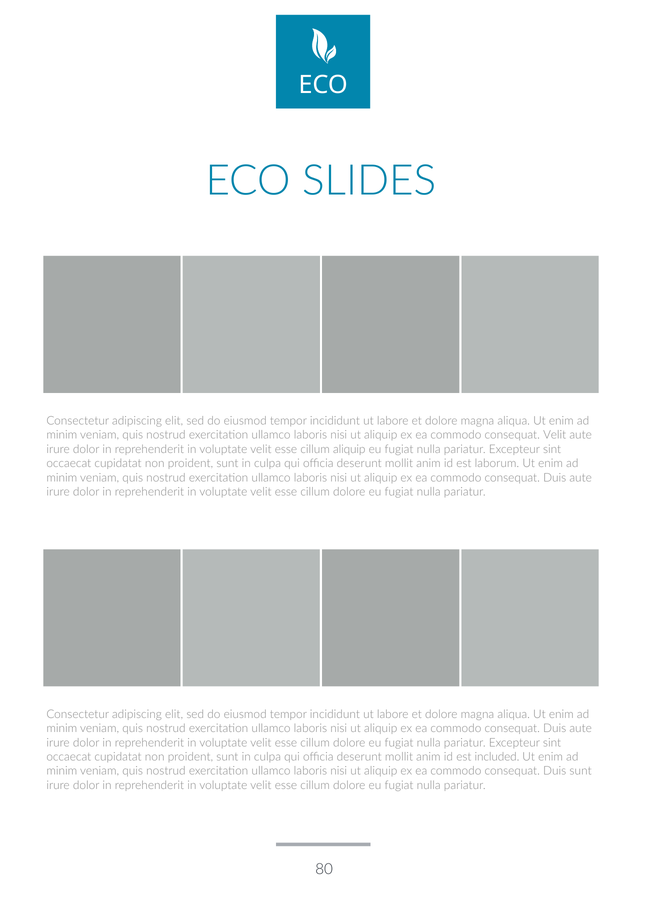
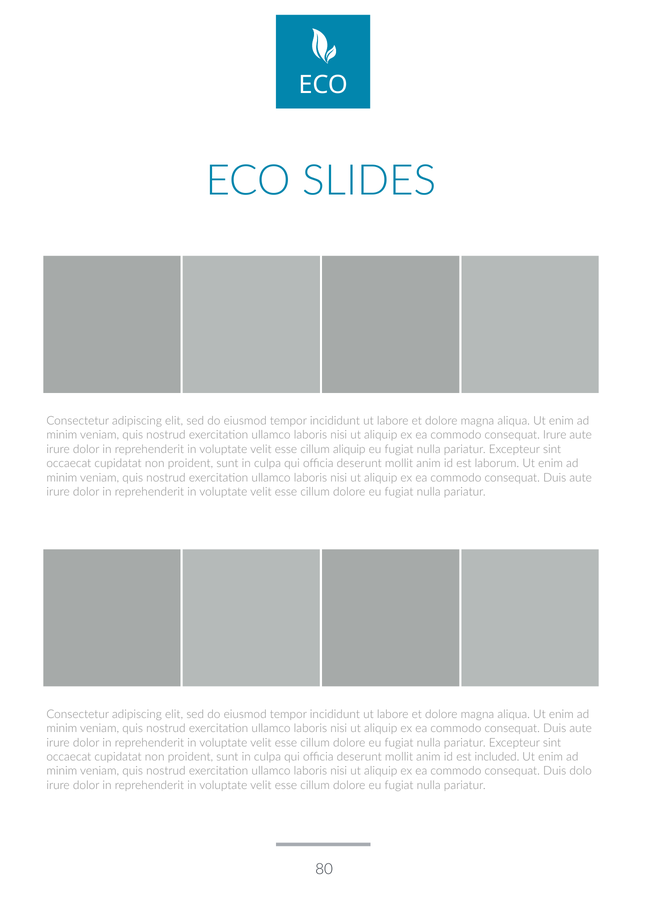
consequat Velit: Velit -> Irure
Duis sunt: sunt -> dolo
